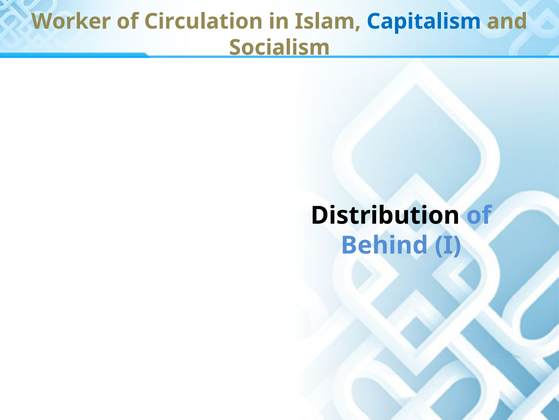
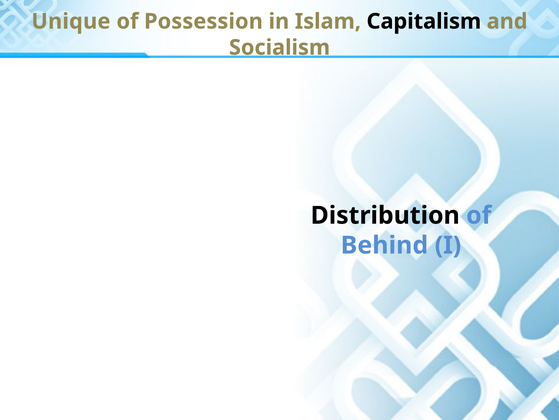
Worker: Worker -> Unique
Circulation: Circulation -> Possession
Capitalism colour: blue -> black
